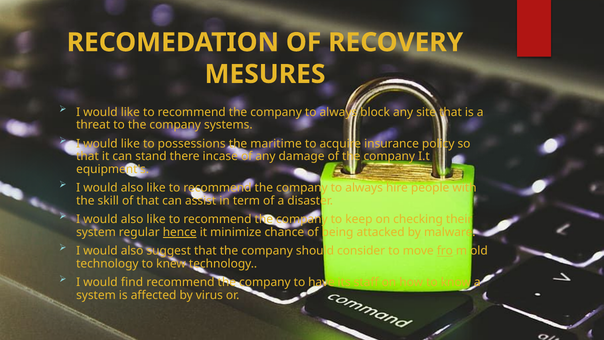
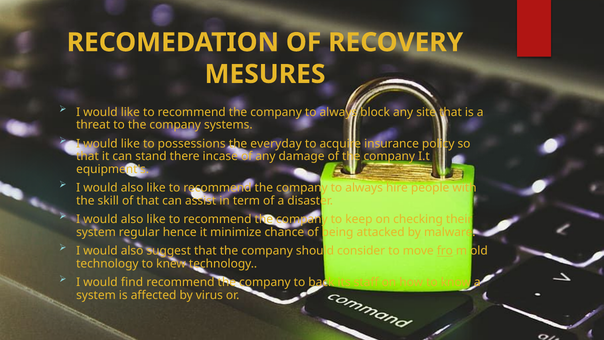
maritime: maritime -> everyday
hence underline: present -> none
have: have -> back
